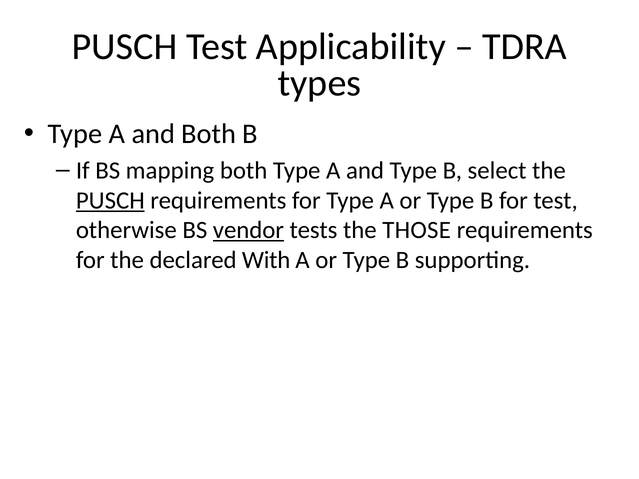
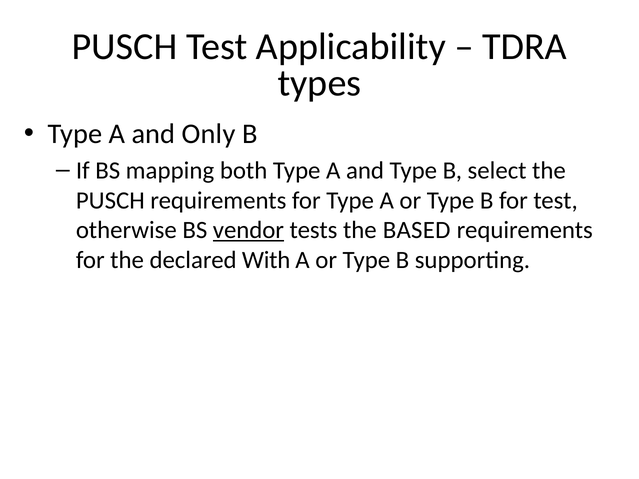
and Both: Both -> Only
PUSCH at (110, 200) underline: present -> none
THOSE: THOSE -> BASED
